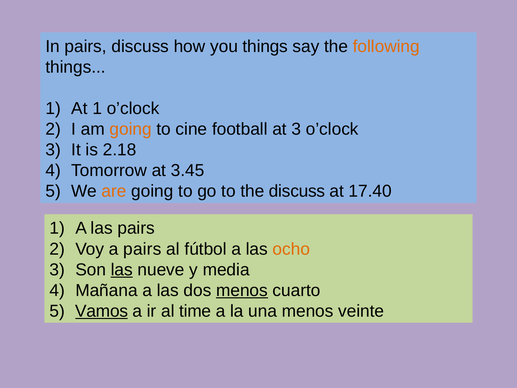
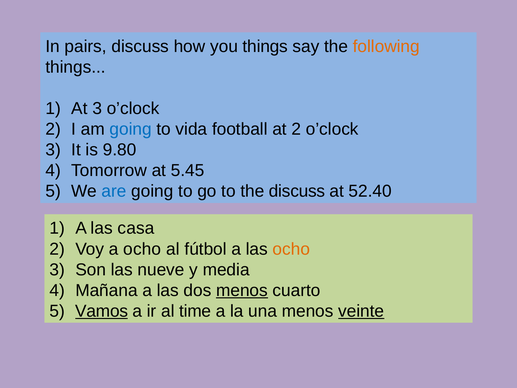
At 1: 1 -> 3
going at (131, 129) colour: orange -> blue
cine: cine -> vida
at 3: 3 -> 2
2.18: 2.18 -> 9.80
3.45: 3.45 -> 5.45
are colour: orange -> blue
17.40: 17.40 -> 52.40
las pairs: pairs -> casa
a pairs: pairs -> ocho
las at (122, 270) underline: present -> none
veinte underline: none -> present
